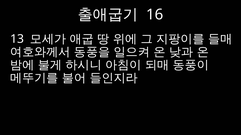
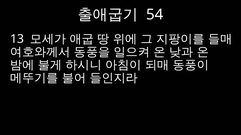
16: 16 -> 54
